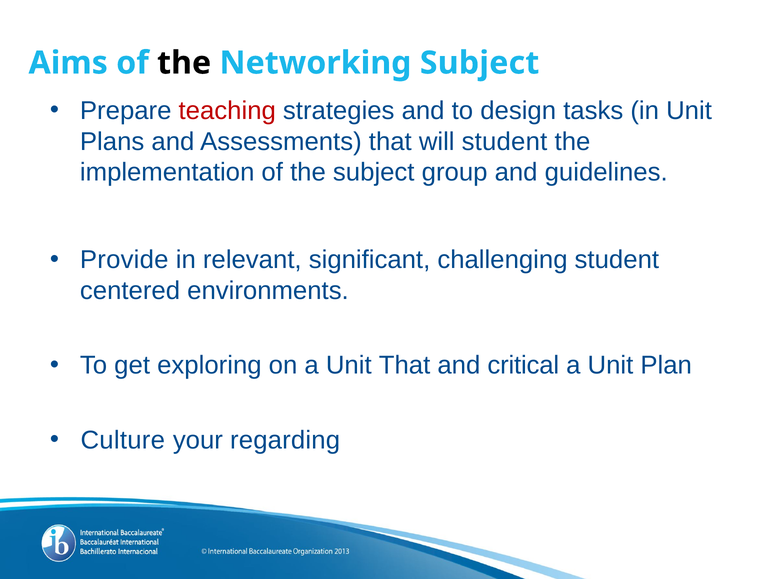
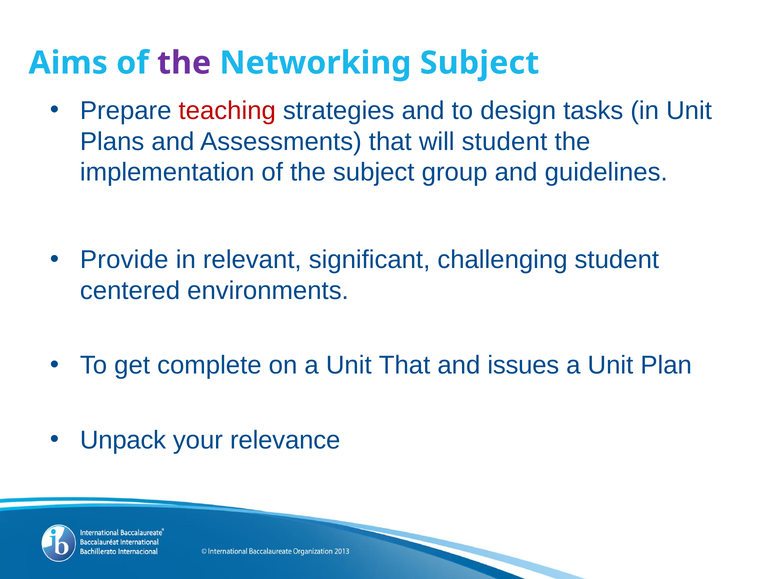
the at (184, 63) colour: black -> purple
exploring: exploring -> complete
critical: critical -> issues
Culture: Culture -> Unpack
regarding: regarding -> relevance
